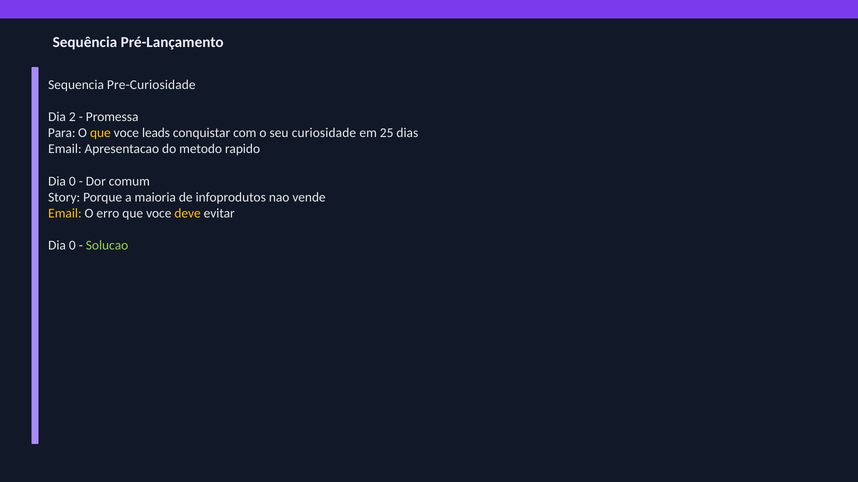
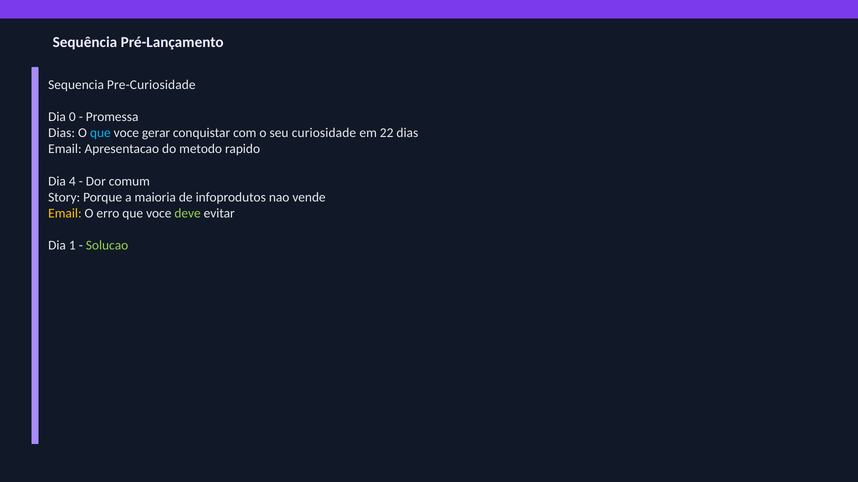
2: 2 -> 0
Para at (62, 133): Para -> Dias
que at (100, 133) colour: yellow -> light blue
leads: leads -> gerar
25: 25 -> 22
0 at (72, 181): 0 -> 4
deve colour: yellow -> light green
0 at (72, 246): 0 -> 1
